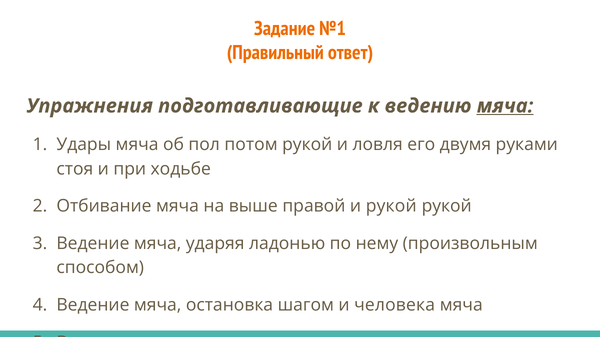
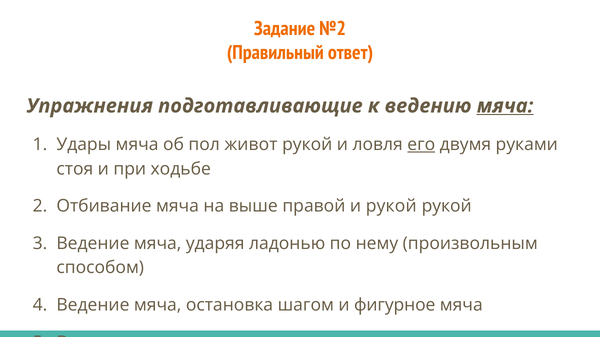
№1: №1 -> №2
потом: потом -> живот
его underline: none -> present
человека: человека -> фигурное
